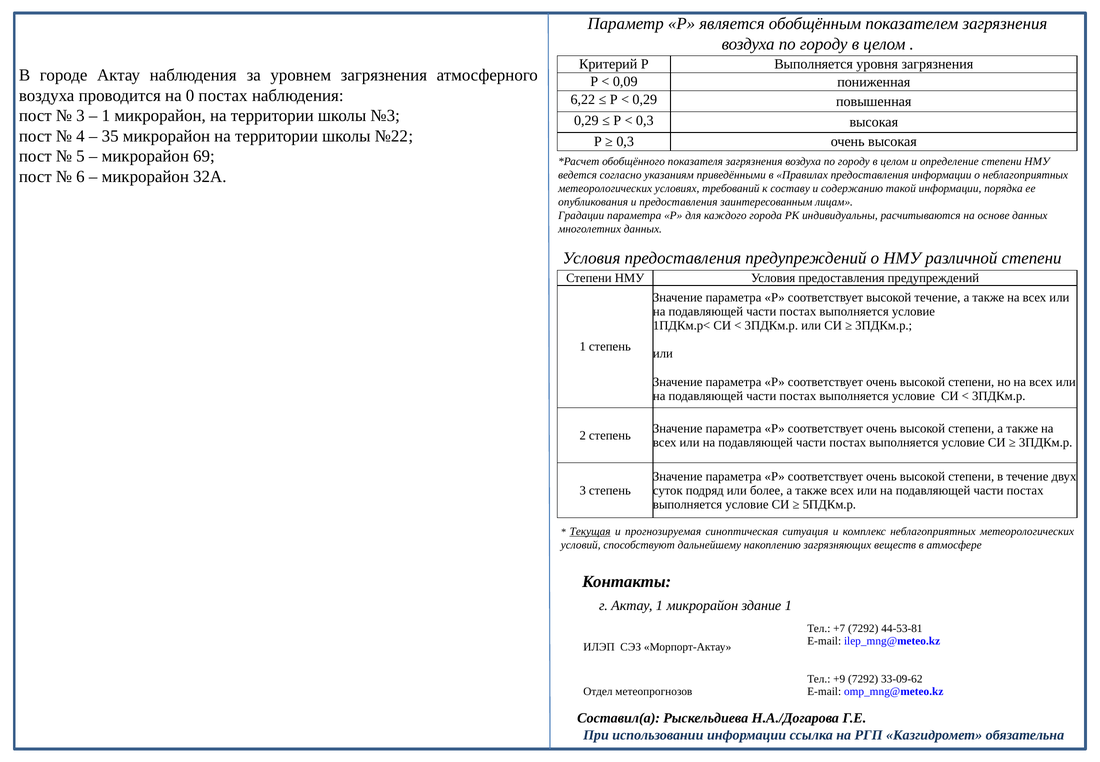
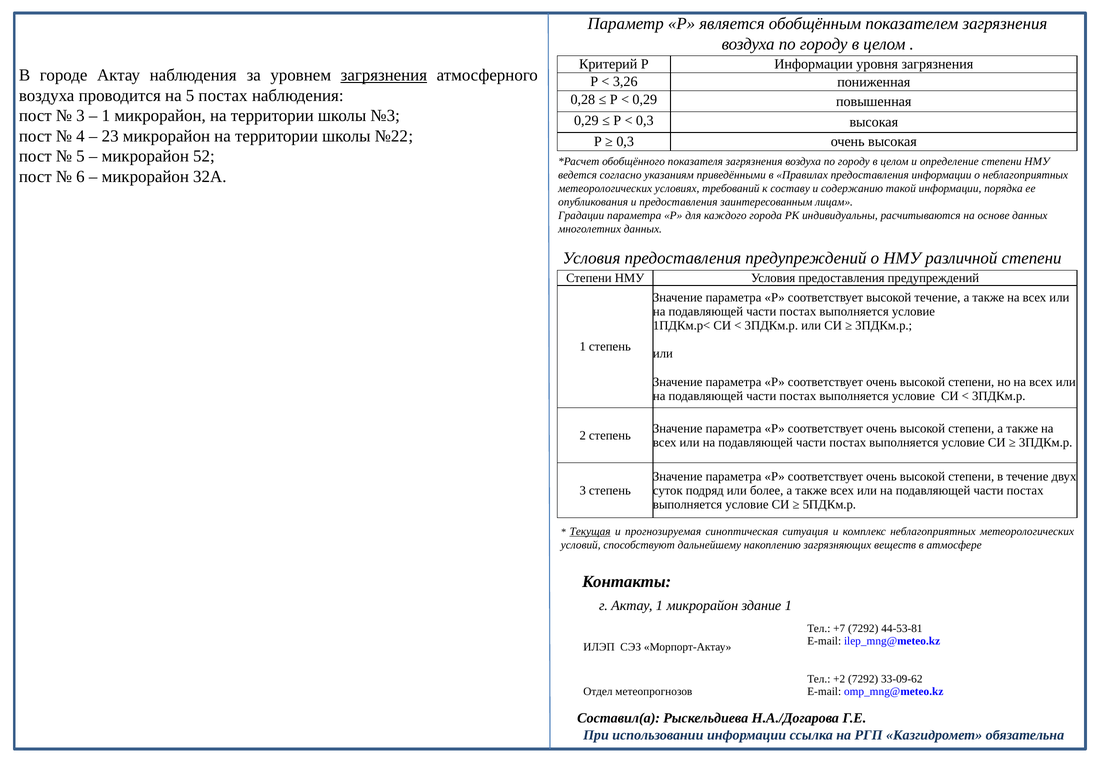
Р Выполняется: Выполняется -> Информации
загрязнения at (384, 75) underline: none -> present
0,09: 0,09 -> 3,26
на 0: 0 -> 5
6,22: 6,22 -> 0,28
35: 35 -> 23
69: 69 -> 52
+9: +9 -> +2
